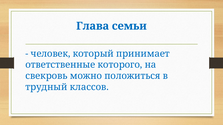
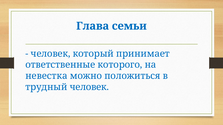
свекровь: свекровь -> невестка
трудный классов: классов -> человек
